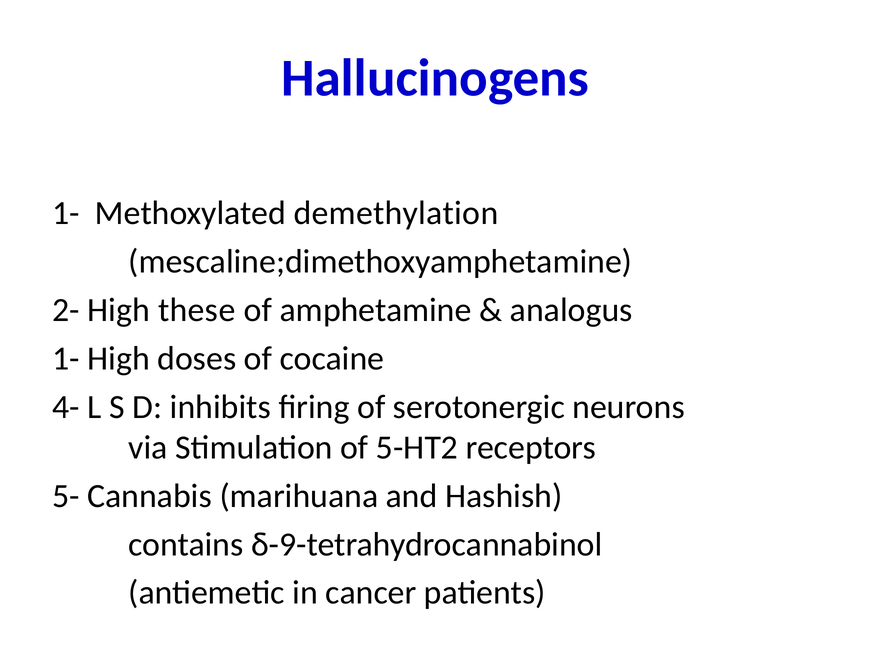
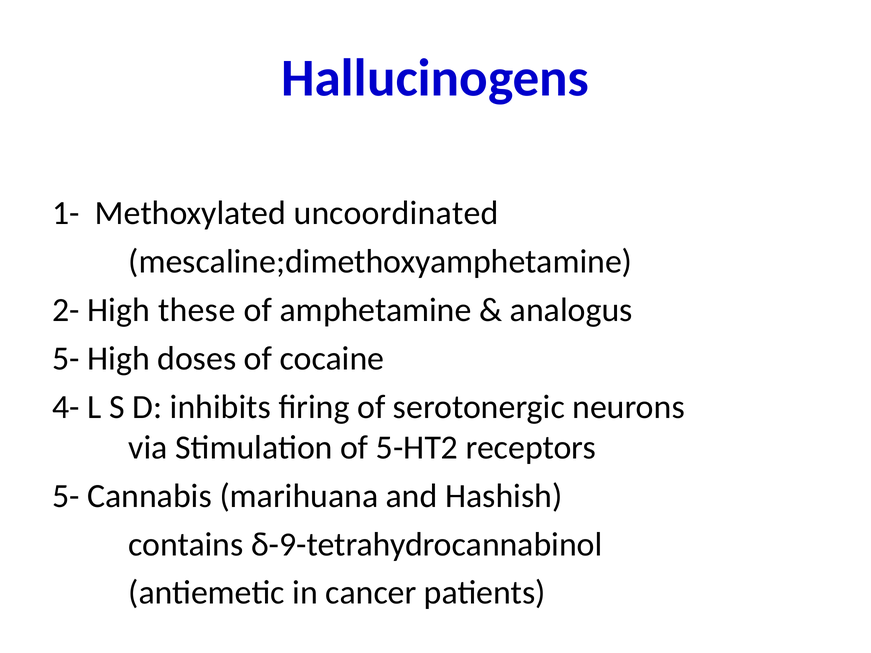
demethylation: demethylation -> uncoordinated
1- at (66, 359): 1- -> 5-
